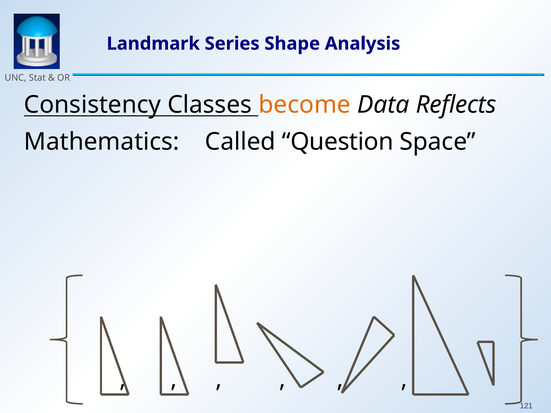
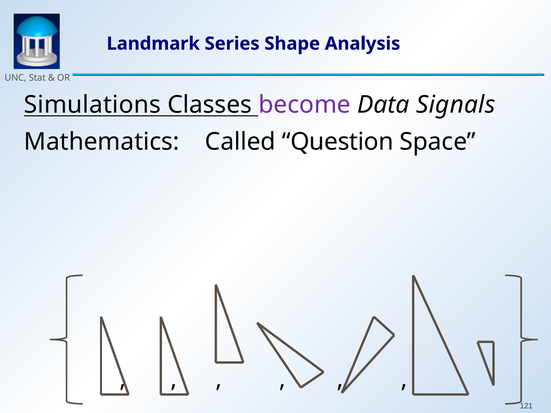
Consistency: Consistency -> Simulations
become colour: orange -> purple
Reflects: Reflects -> Signals
